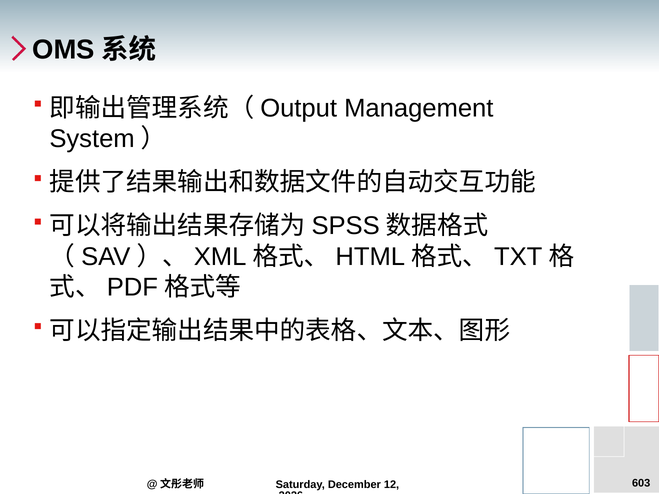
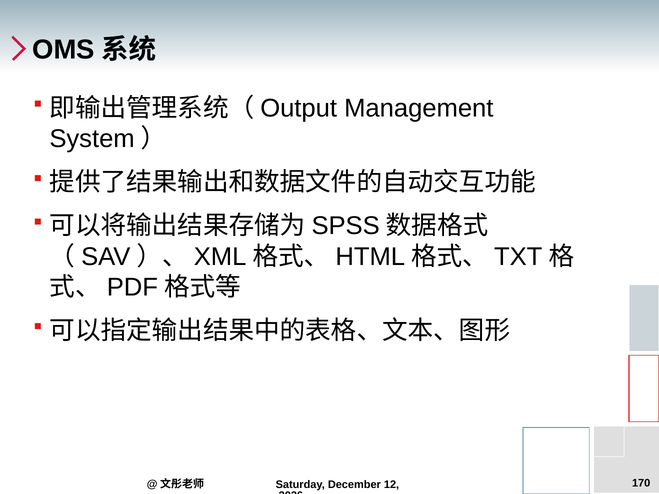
603: 603 -> 170
